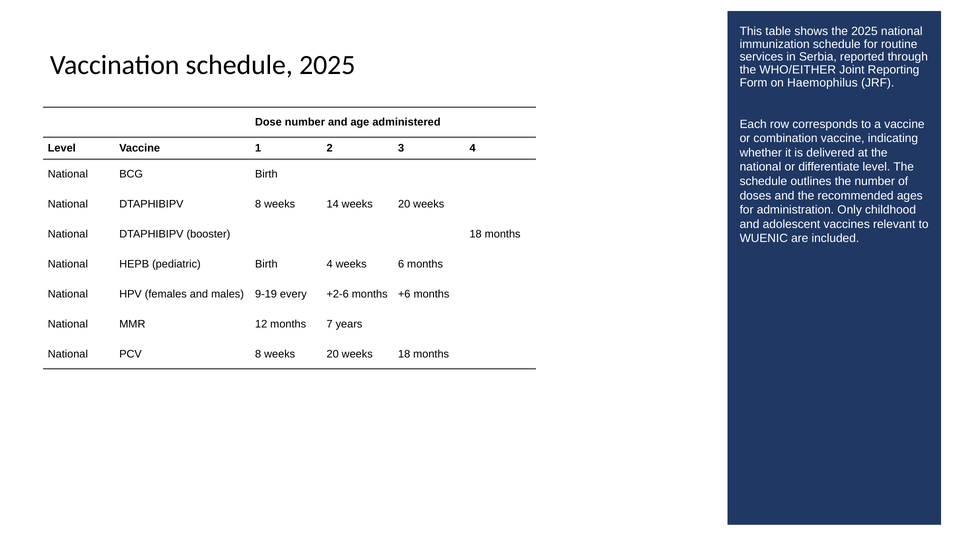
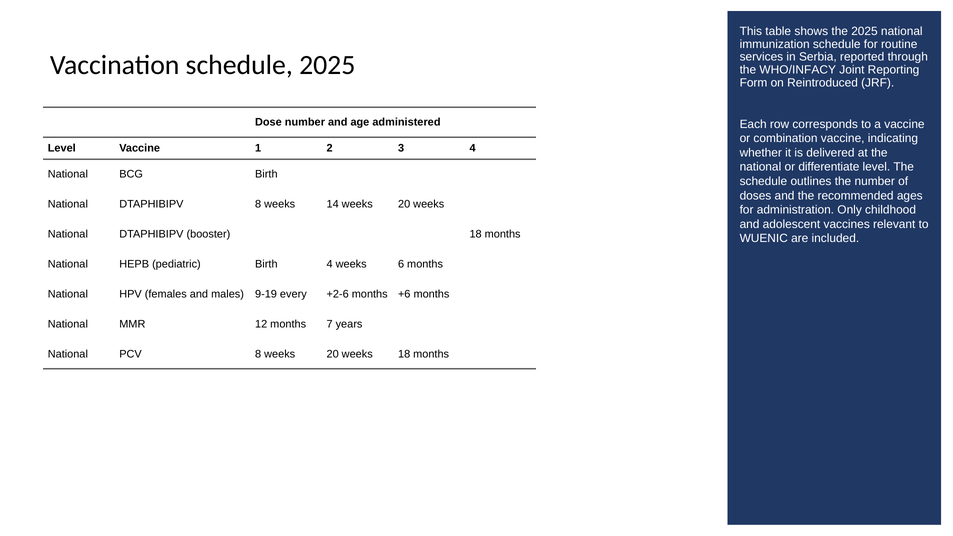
WHO/EITHER: WHO/EITHER -> WHO/INFACY
Haemophilus: Haemophilus -> Reintroduced
